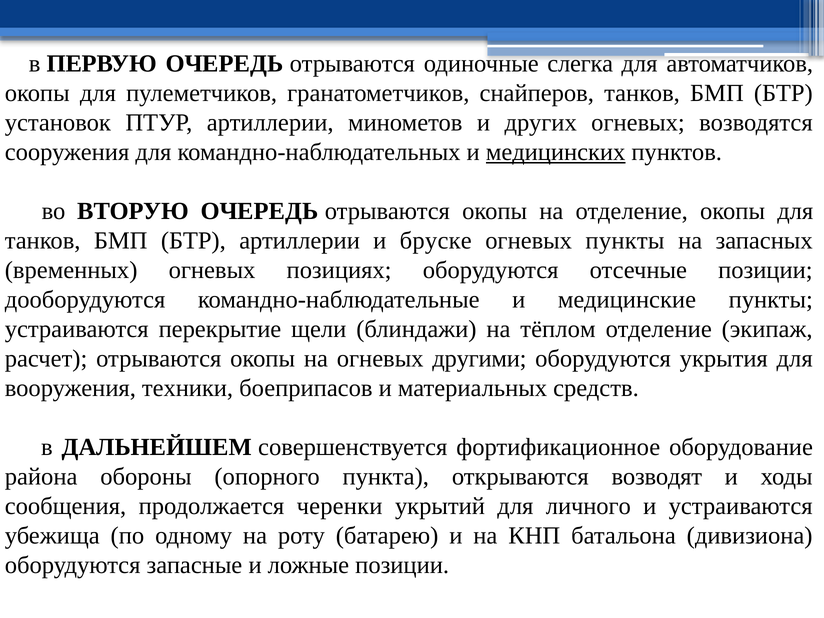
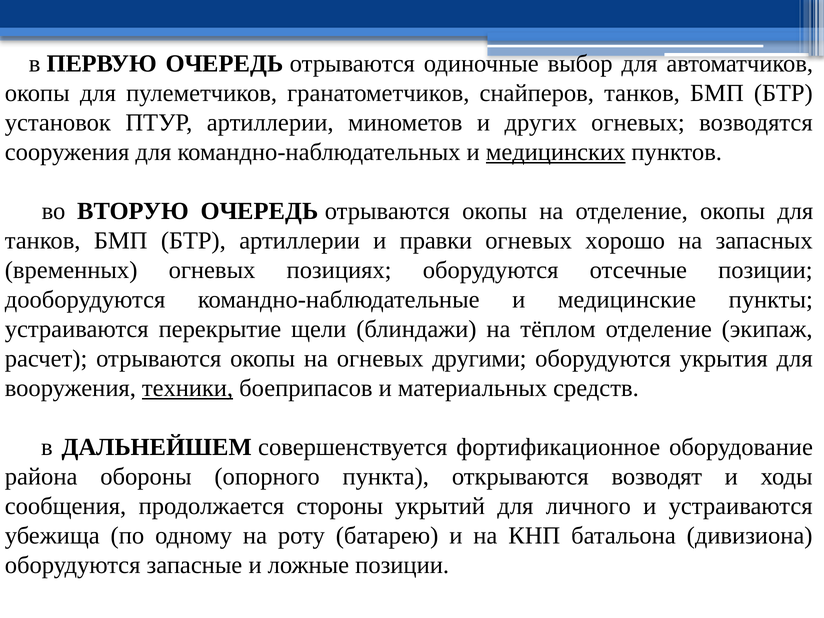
слегка: слегка -> выбор
бруске: бруске -> правки
огневых пункты: пункты -> хорошо
техники underline: none -> present
черенки: черенки -> стороны
